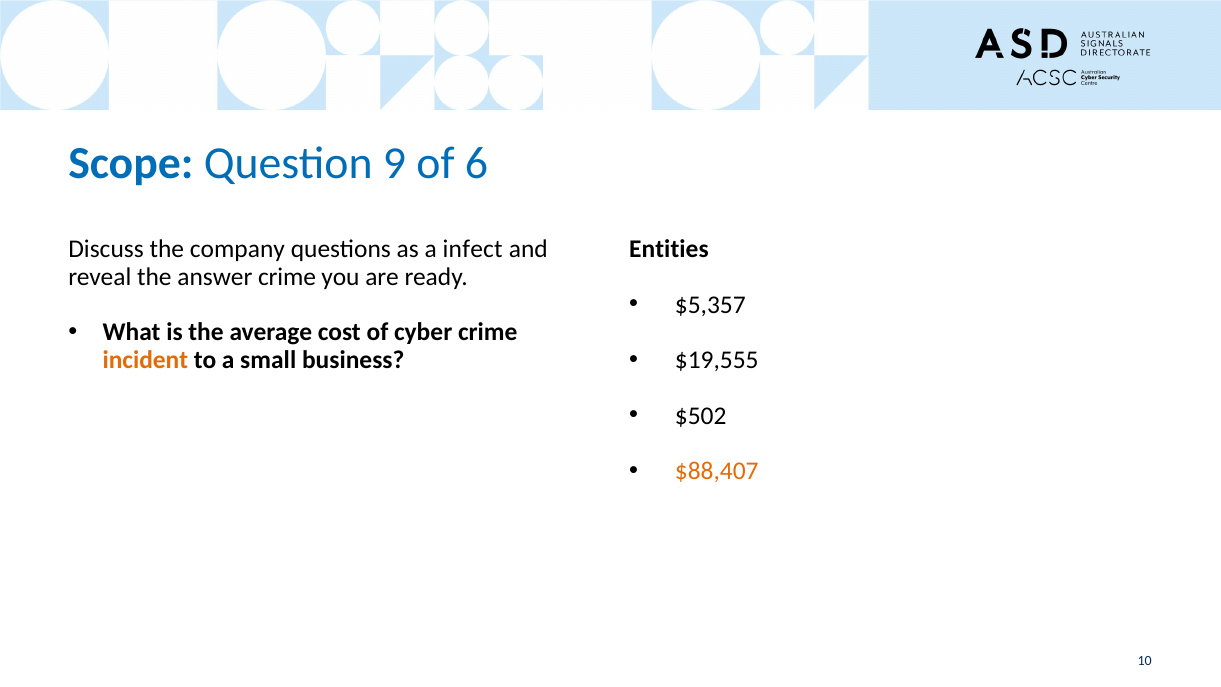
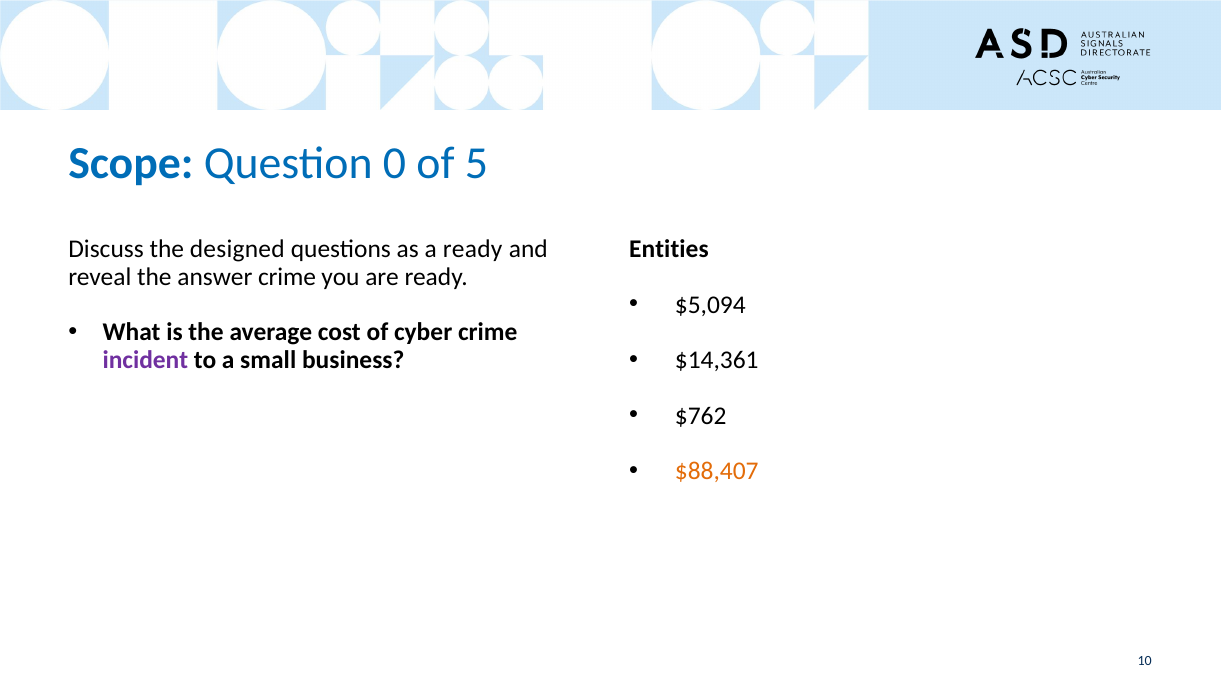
9: 9 -> 0
6: 6 -> 5
company: company -> designed
a infect: infect -> ready
$5,357: $5,357 -> $5,094
$19,555: $19,555 -> $14,361
incident colour: orange -> purple
$502: $502 -> $762
